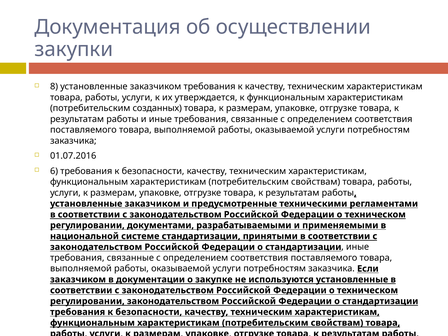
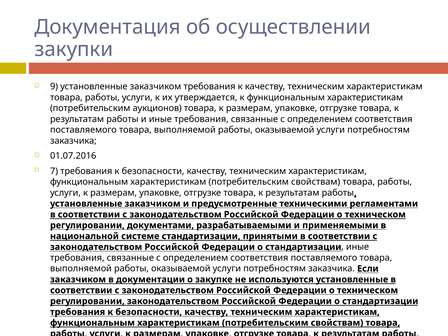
8: 8 -> 9
созданных: созданных -> аукционов
6: 6 -> 7
